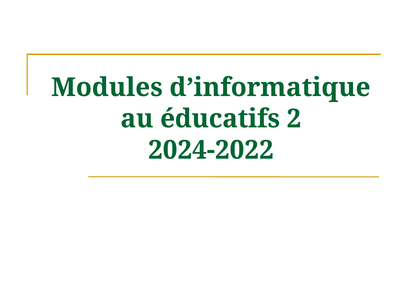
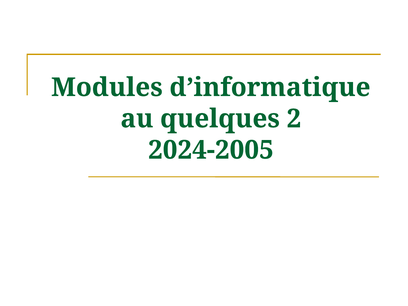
éducatifs: éducatifs -> quelques
2024-2022: 2024-2022 -> 2024-2005
